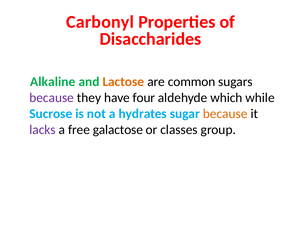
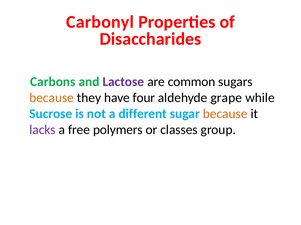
Alkaline: Alkaline -> Carbons
Lactose colour: orange -> purple
because at (52, 98) colour: purple -> orange
which: which -> grape
hydrates: hydrates -> different
galactose: galactose -> polymers
